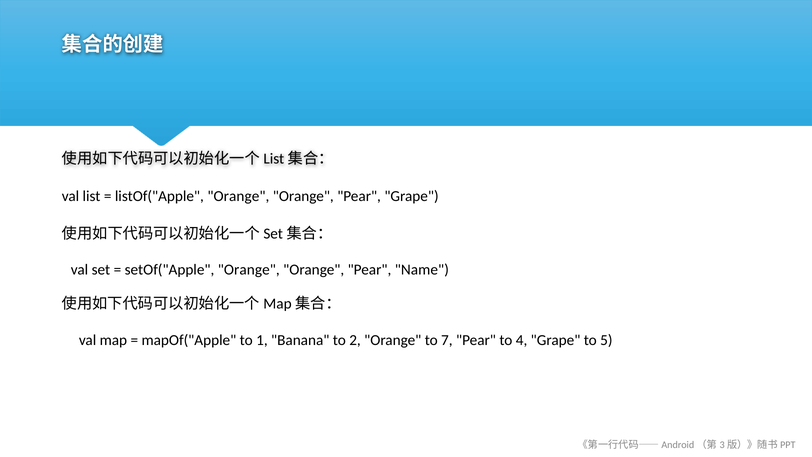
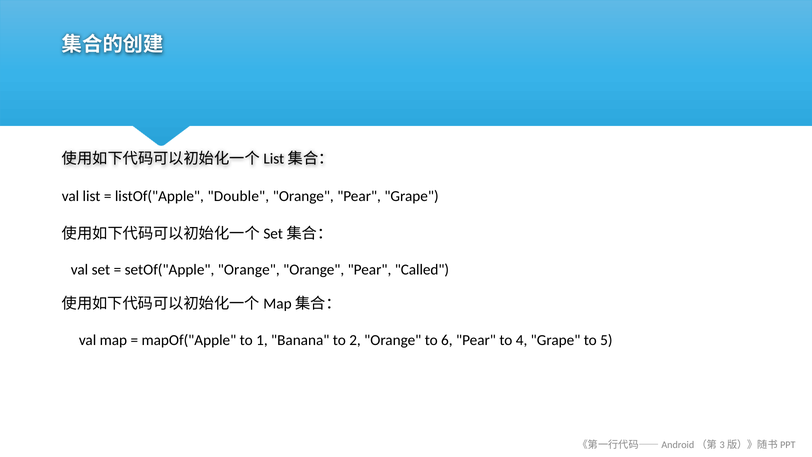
listOf("Apple Orange: Orange -> Double
Name: Name -> Called
7: 7 -> 6
